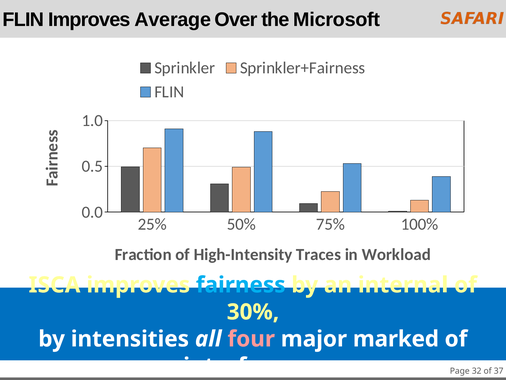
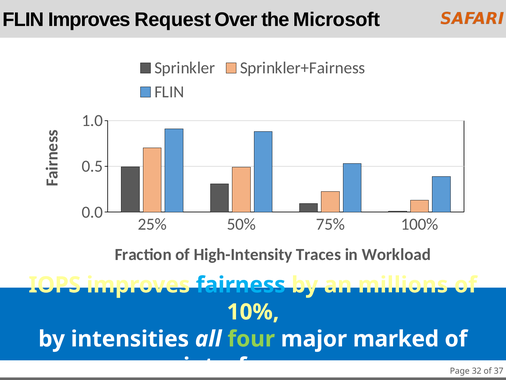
Average: Average -> Request
ISCA: ISCA -> IOPS
internal: internal -> millions
30%: 30% -> 10%
four colour: pink -> light green
